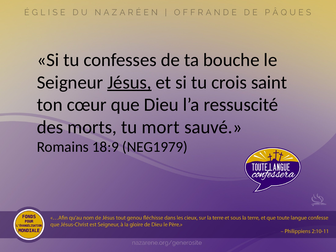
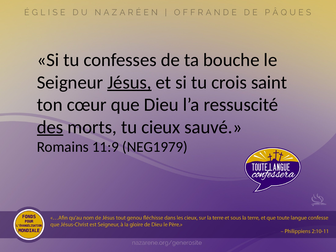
des underline: none -> present
mort: mort -> cieux
18:9: 18:9 -> 11:9
